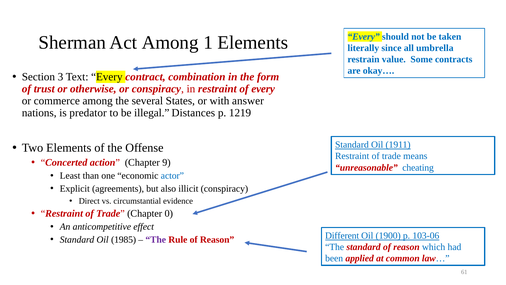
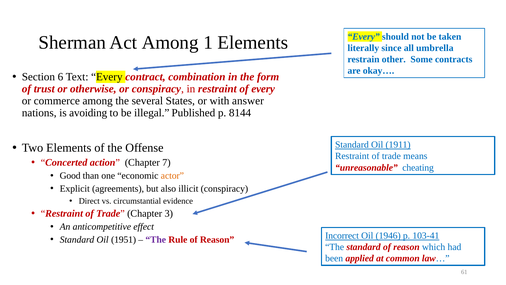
value: value -> other
3: 3 -> 6
predator: predator -> avoiding
Distances: Distances -> Published
1219: 1219 -> 8144
9: 9 -> 7
Least: Least -> Good
actor colour: blue -> orange
0: 0 -> 3
Different: Different -> Incorrect
1900: 1900 -> 1946
103-06: 103-06 -> 103-41
1985: 1985 -> 1951
